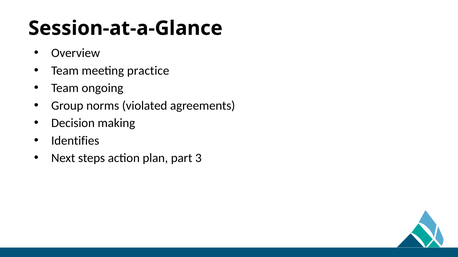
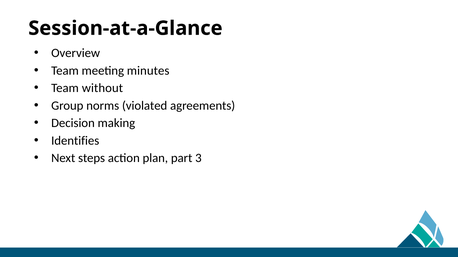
practice: practice -> minutes
ongoing: ongoing -> without
